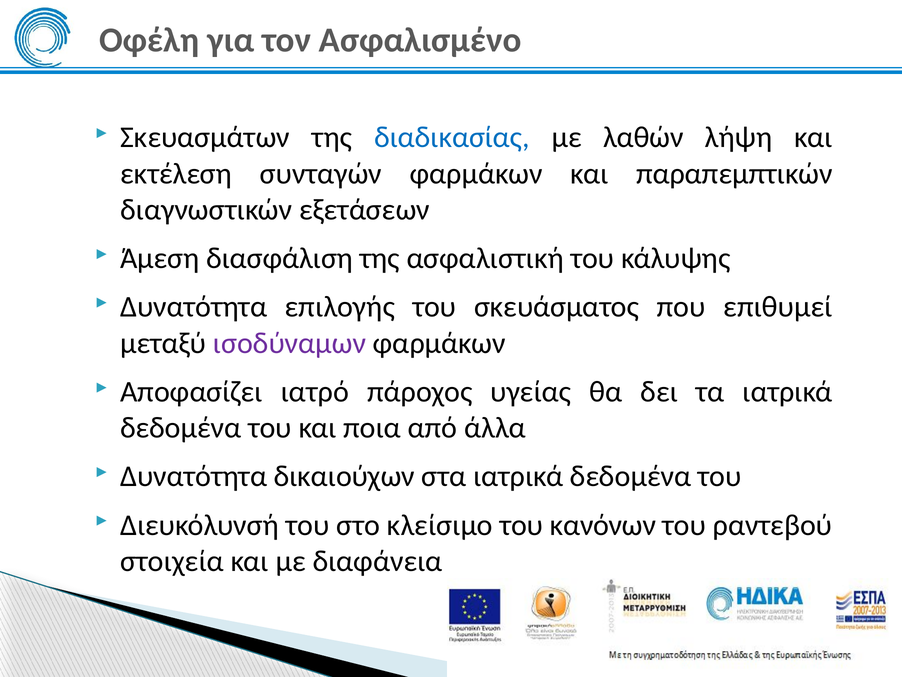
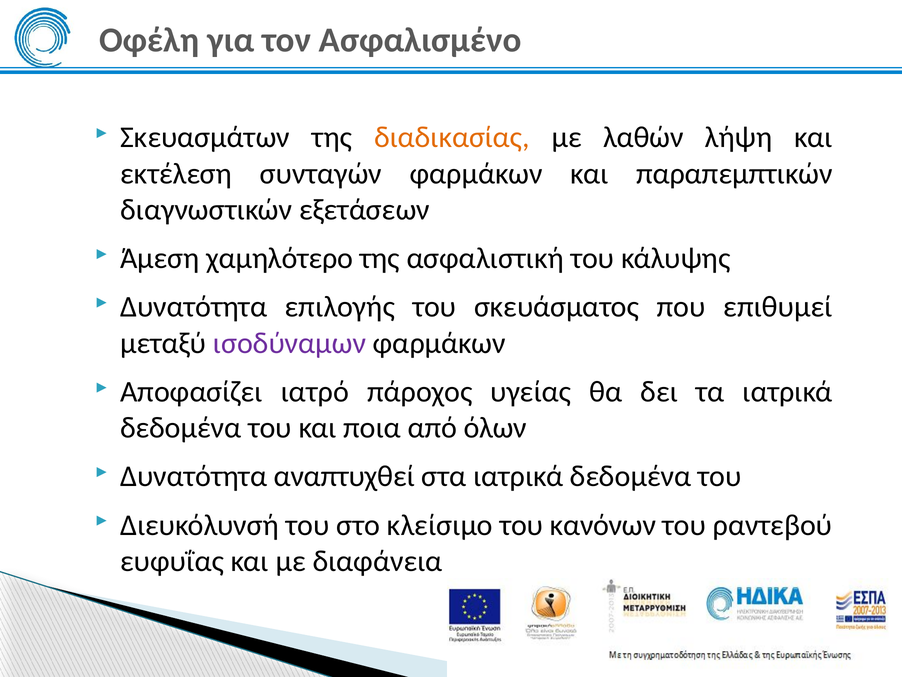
διαδικασίας colour: blue -> orange
διασφάλιση: διασφάλιση -> χαμηλότερο
άλλα: άλλα -> όλων
δικαιούχων: δικαιούχων -> αναπτυχθεί
στοιχεία: στοιχεία -> ευφυΐας
